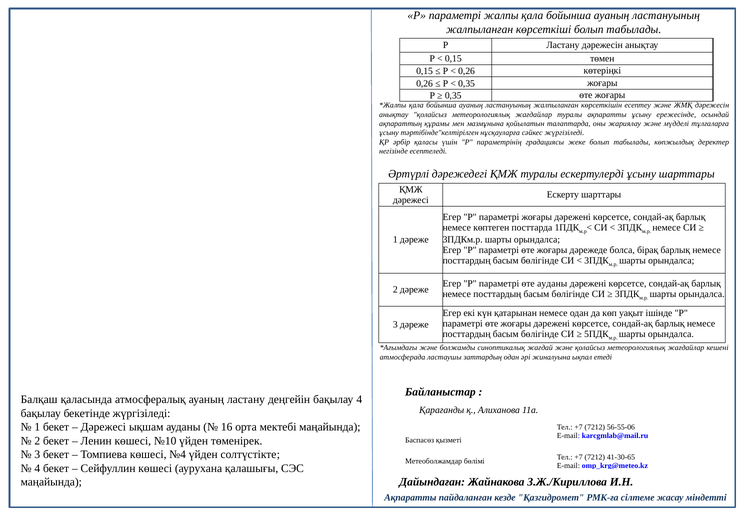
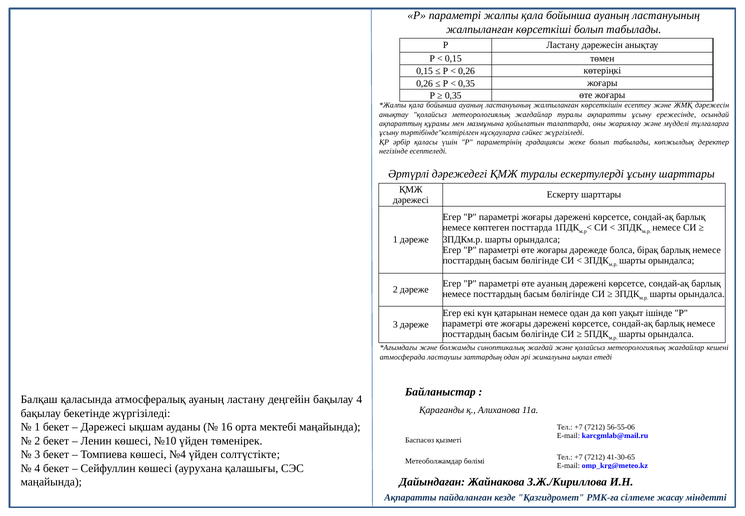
өте ауданы: ауданы -> ауаның
